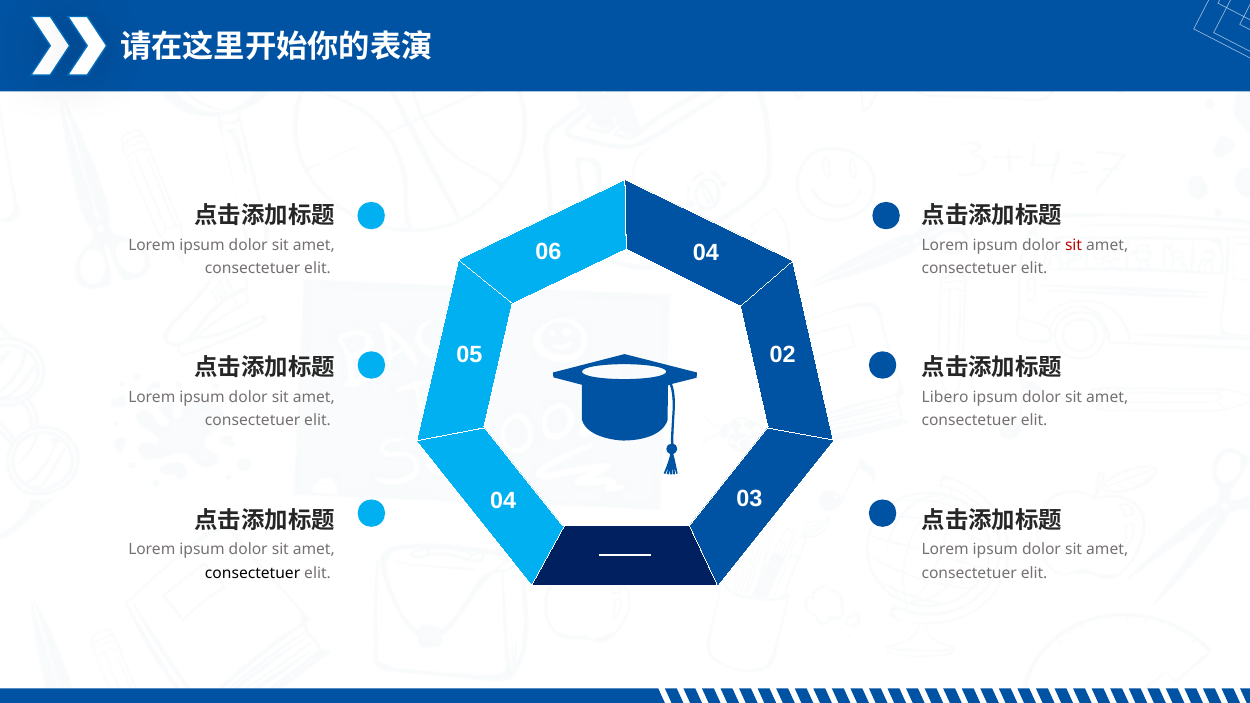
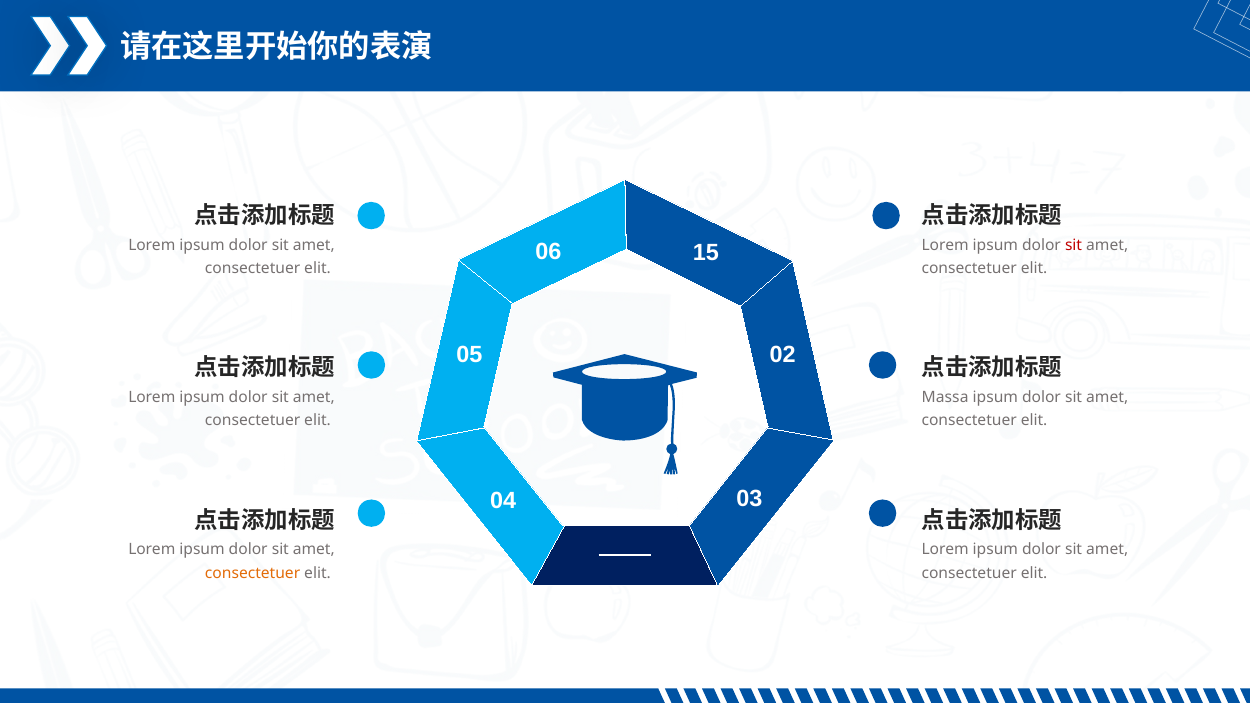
06 04: 04 -> 15
Libero: Libero -> Massa
consectetuer at (253, 573) colour: black -> orange
